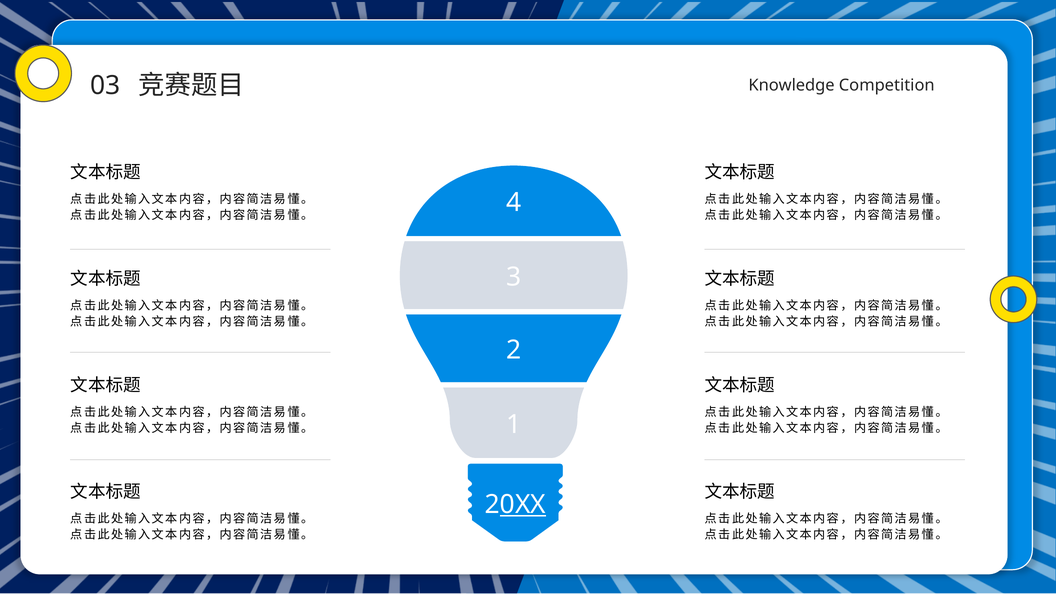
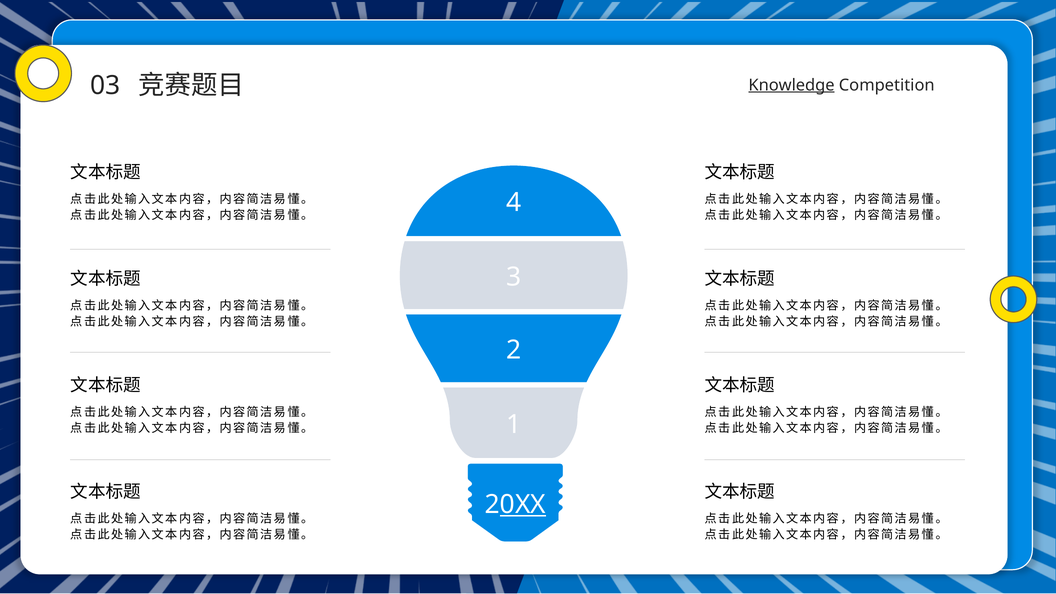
Knowledge underline: none -> present
